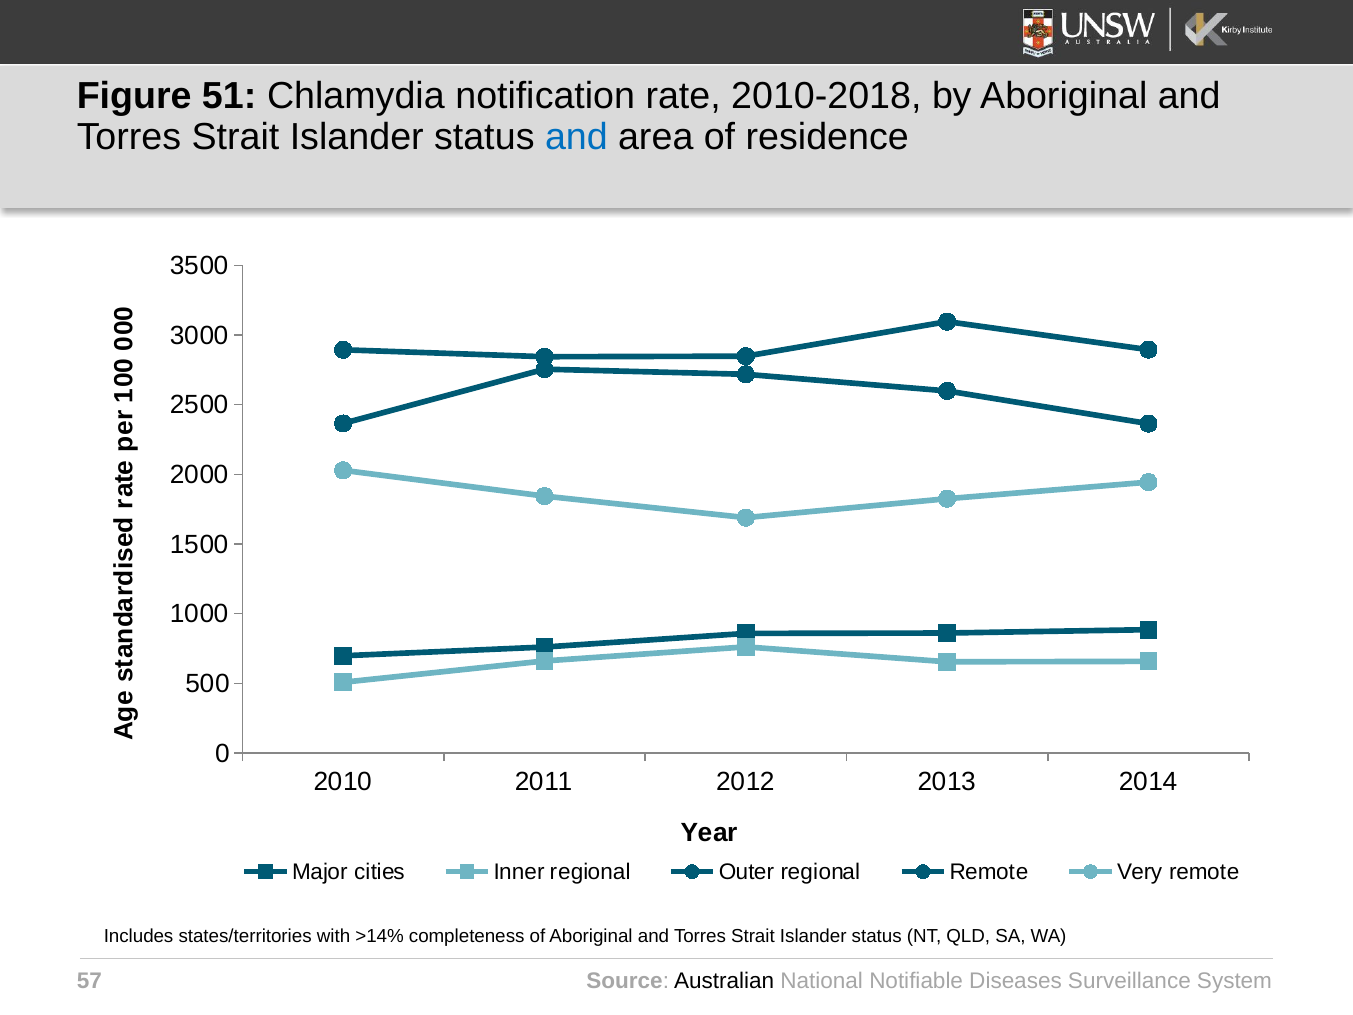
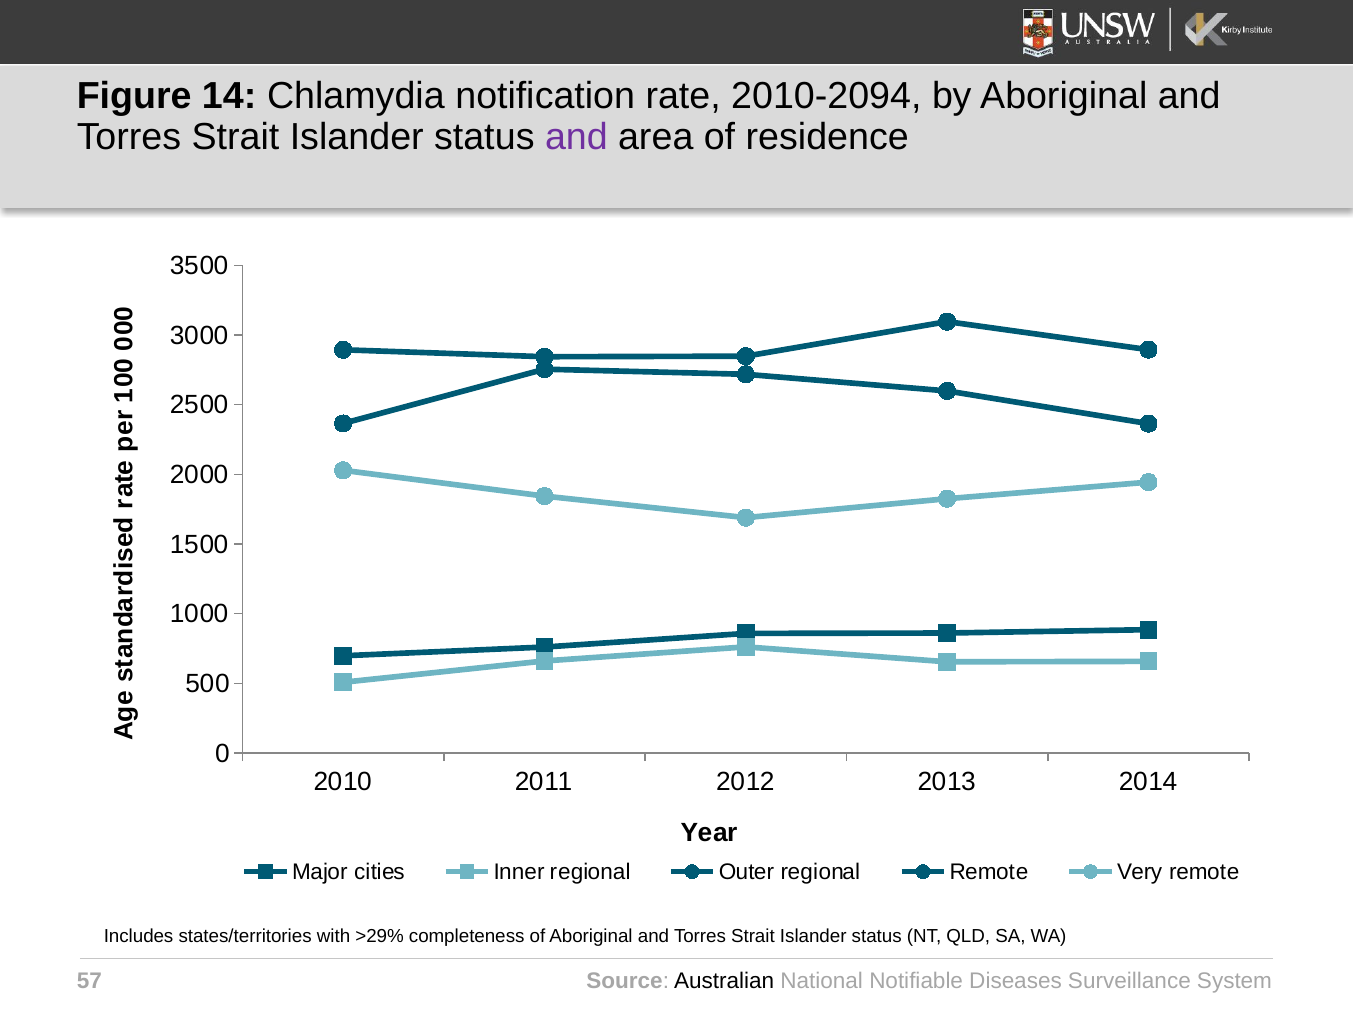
51: 51 -> 14
2010-2018: 2010-2018 -> 2010-2094
and at (576, 137) colour: blue -> purple
>14%: >14% -> >29%
